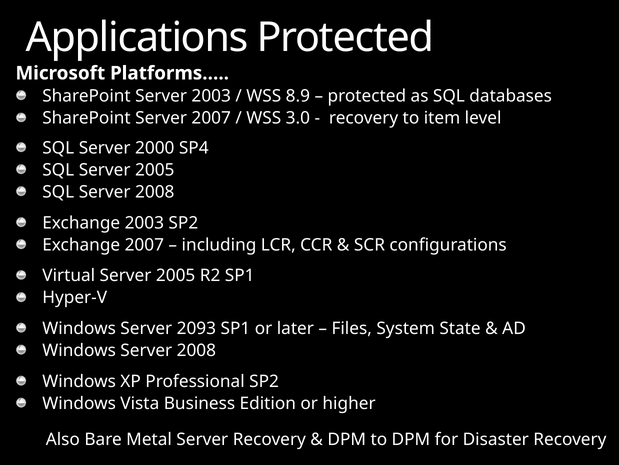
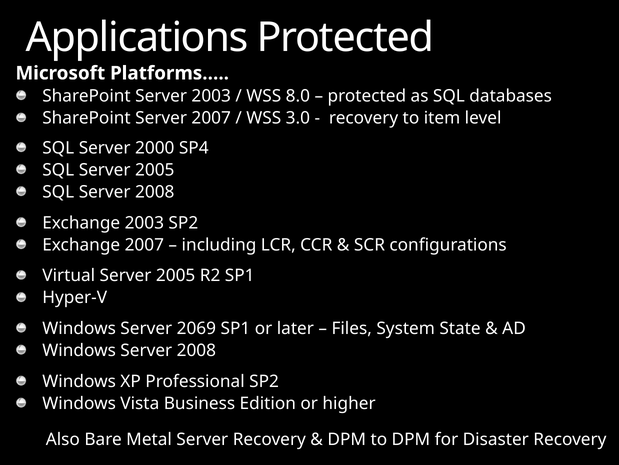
8.9: 8.9 -> 8.0
2093: 2093 -> 2069
